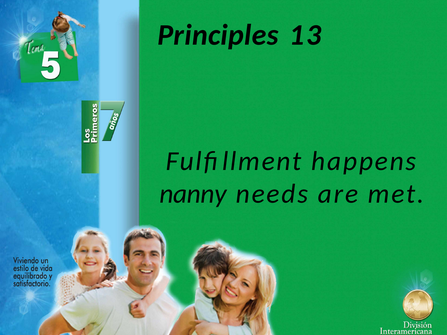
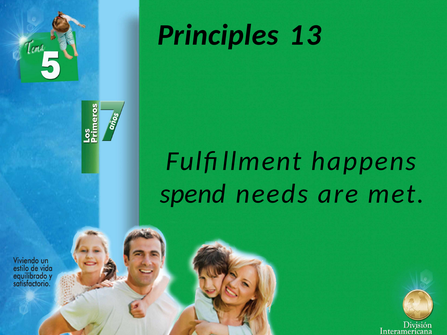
nanny: nanny -> spend
